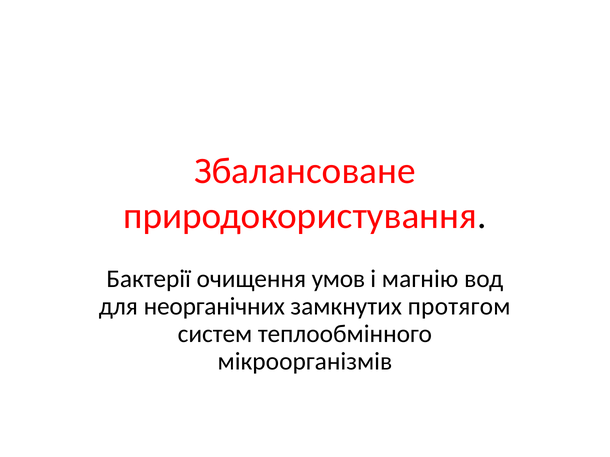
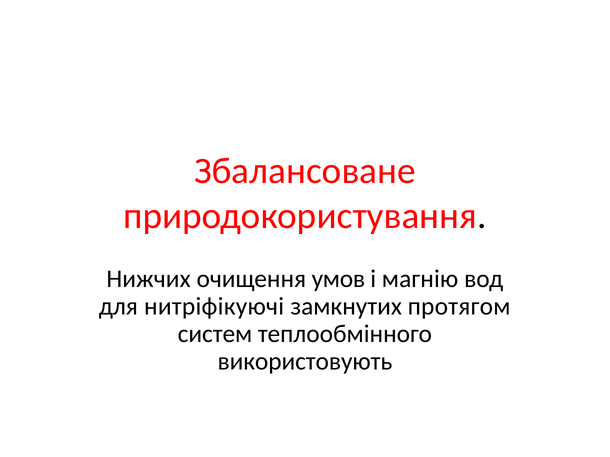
Бактерії: Бактерії -> Нижчих
неорганічних: неорганічних -> нитріфікуючі
мікроорганізмів: мікроорганізмів -> використовують
